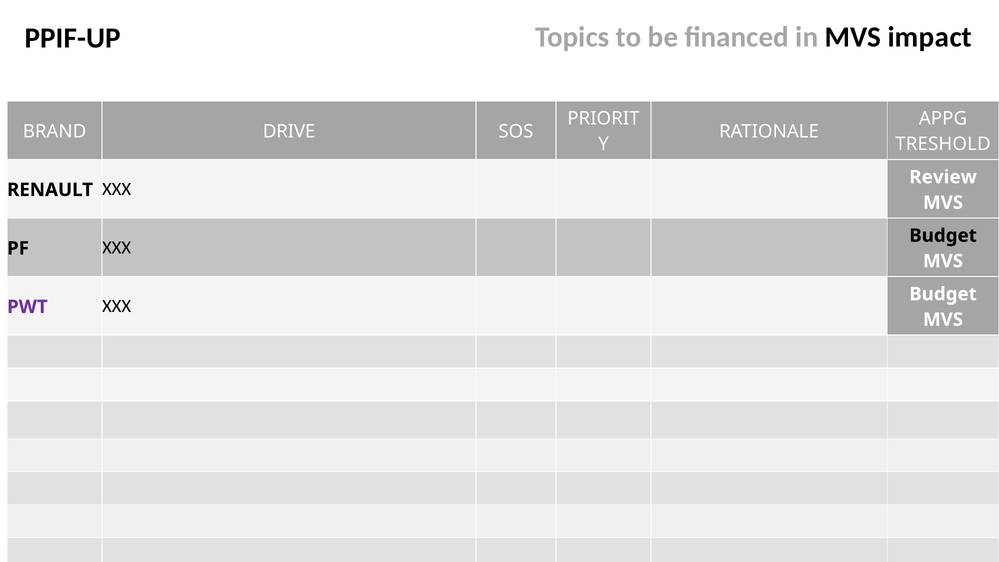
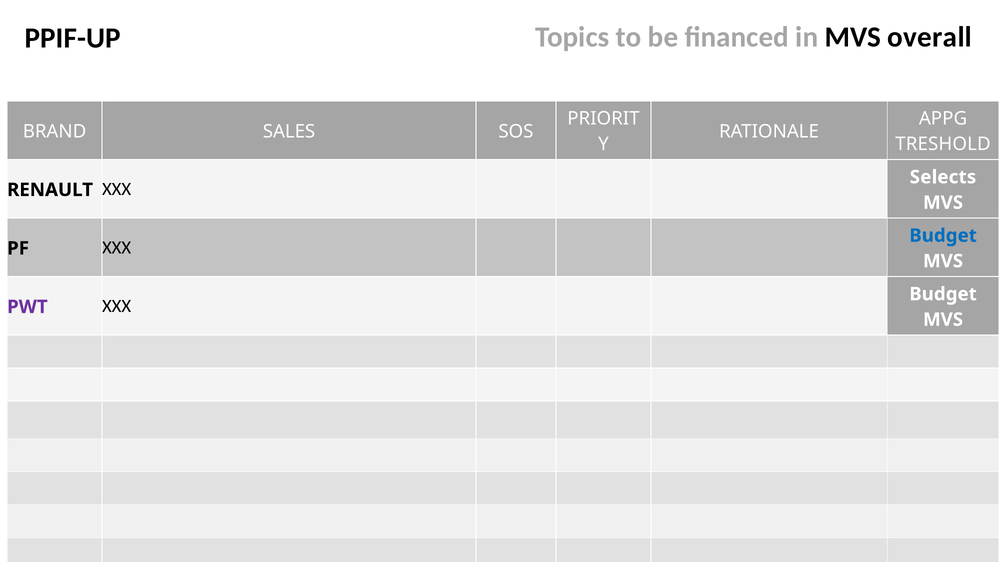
impact: impact -> overall
DRIVE: DRIVE -> SALES
Review: Review -> Selects
Budget at (943, 236) colour: black -> blue
